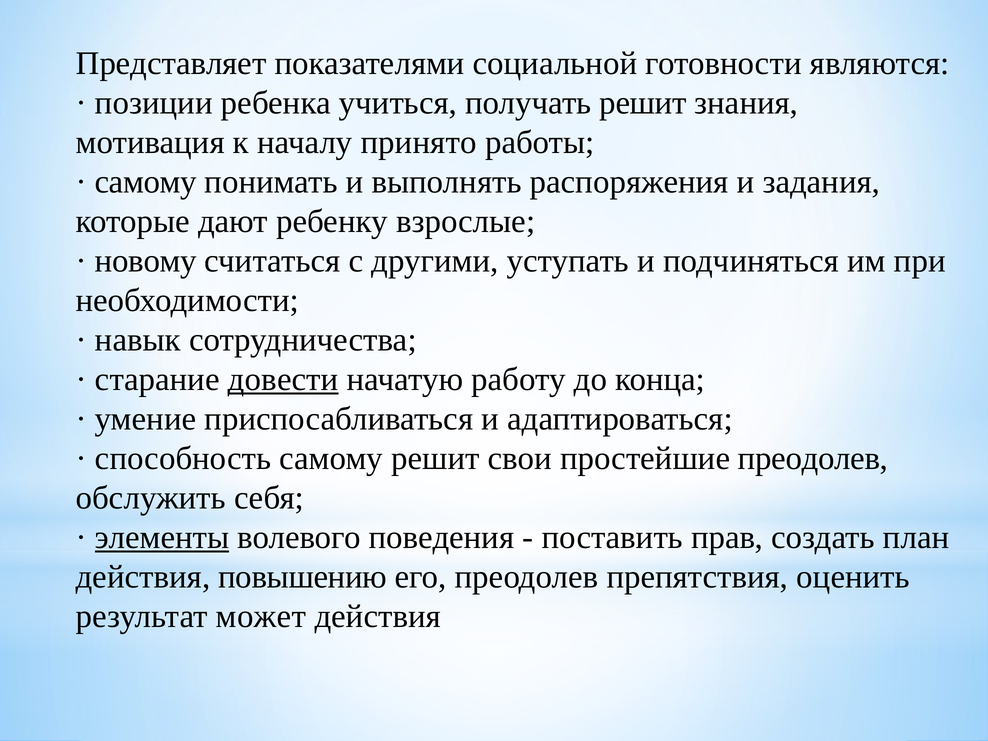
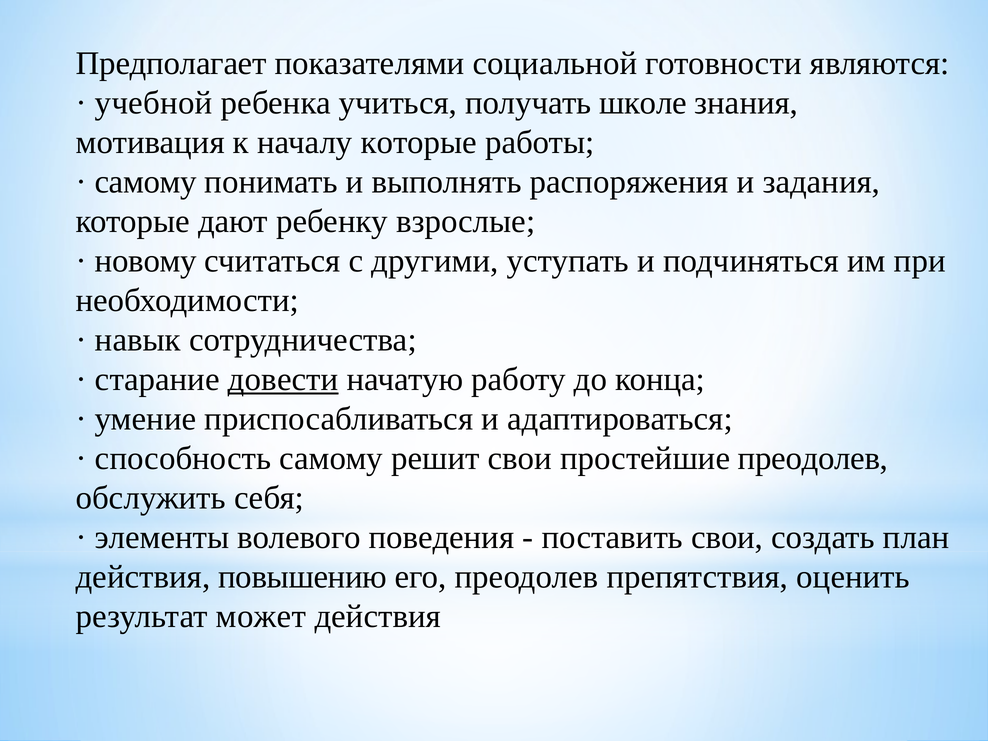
Представляет: Представляет -> Предполагает
позиции: позиции -> учебной
получать решит: решит -> школе
началу принято: принято -> которые
элементы underline: present -> none
поставить прав: прав -> свои
